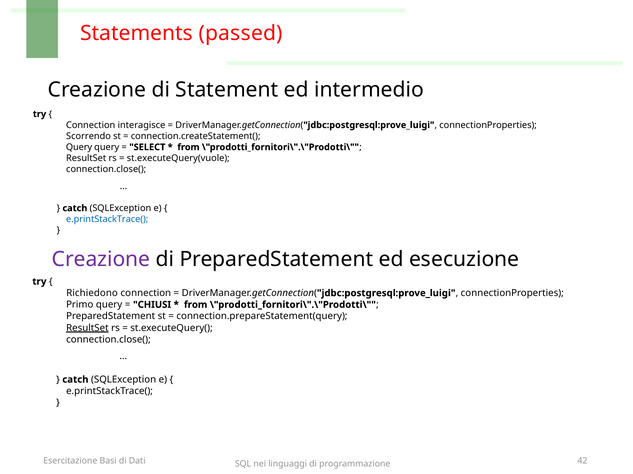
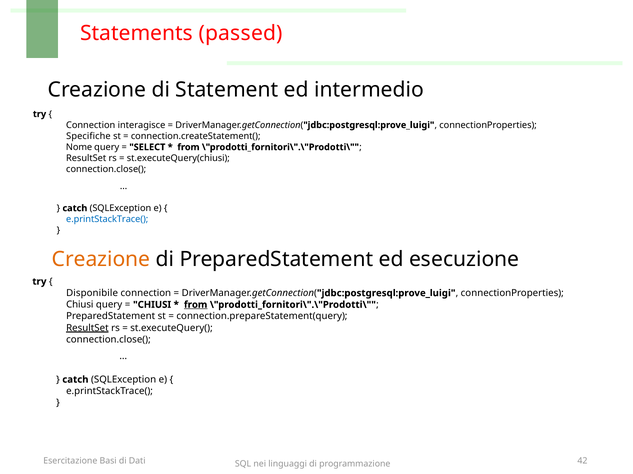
Scorrendo: Scorrendo -> Specifiche
Query at (79, 147): Query -> Nome
st.executeQuery(vuole: st.executeQuery(vuole -> st.executeQuery(chiusi
Creazione at (101, 260) colour: purple -> orange
Richiedono: Richiedono -> Disponibile
Primo at (80, 305): Primo -> Chiusi
from at (196, 305) underline: none -> present
